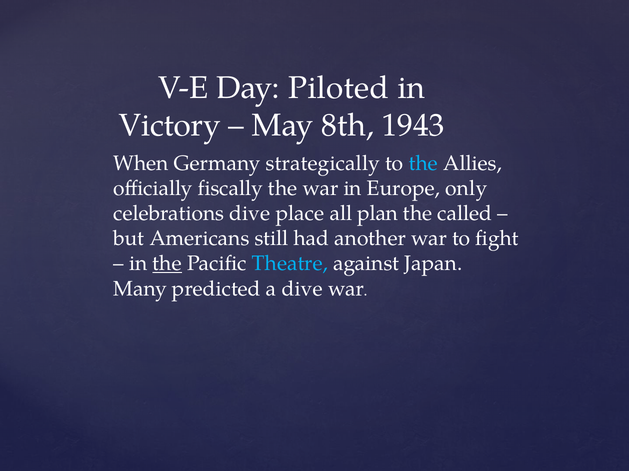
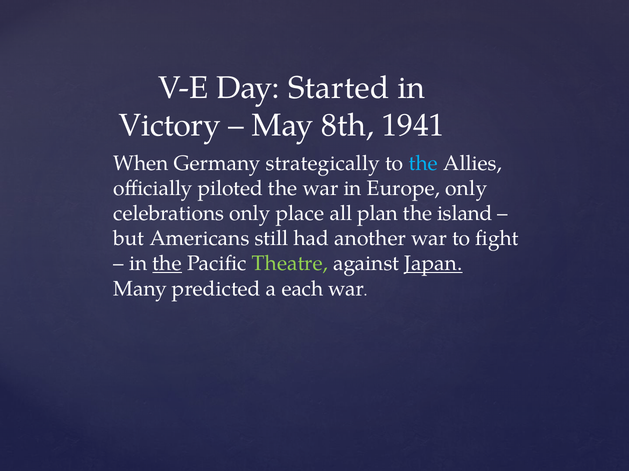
Piloted: Piloted -> Started
1943: 1943 -> 1941
fiscally: fiscally -> piloted
celebrations dive: dive -> only
called: called -> island
Theatre colour: light blue -> light green
Japan underline: none -> present
a dive: dive -> each
